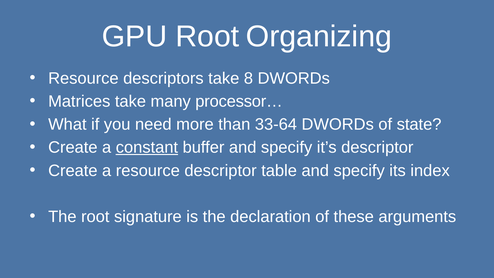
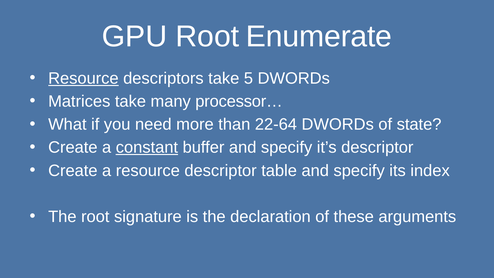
Organizing: Organizing -> Enumerate
Resource at (83, 78) underline: none -> present
8: 8 -> 5
33-64: 33-64 -> 22-64
